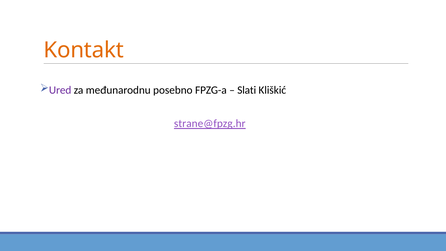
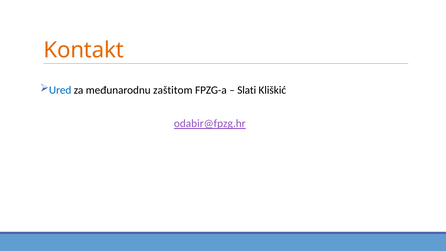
Ured colour: purple -> blue
posebno: posebno -> zaštitom
strane@fpzg.hr: strane@fpzg.hr -> odabir@fpzg.hr
